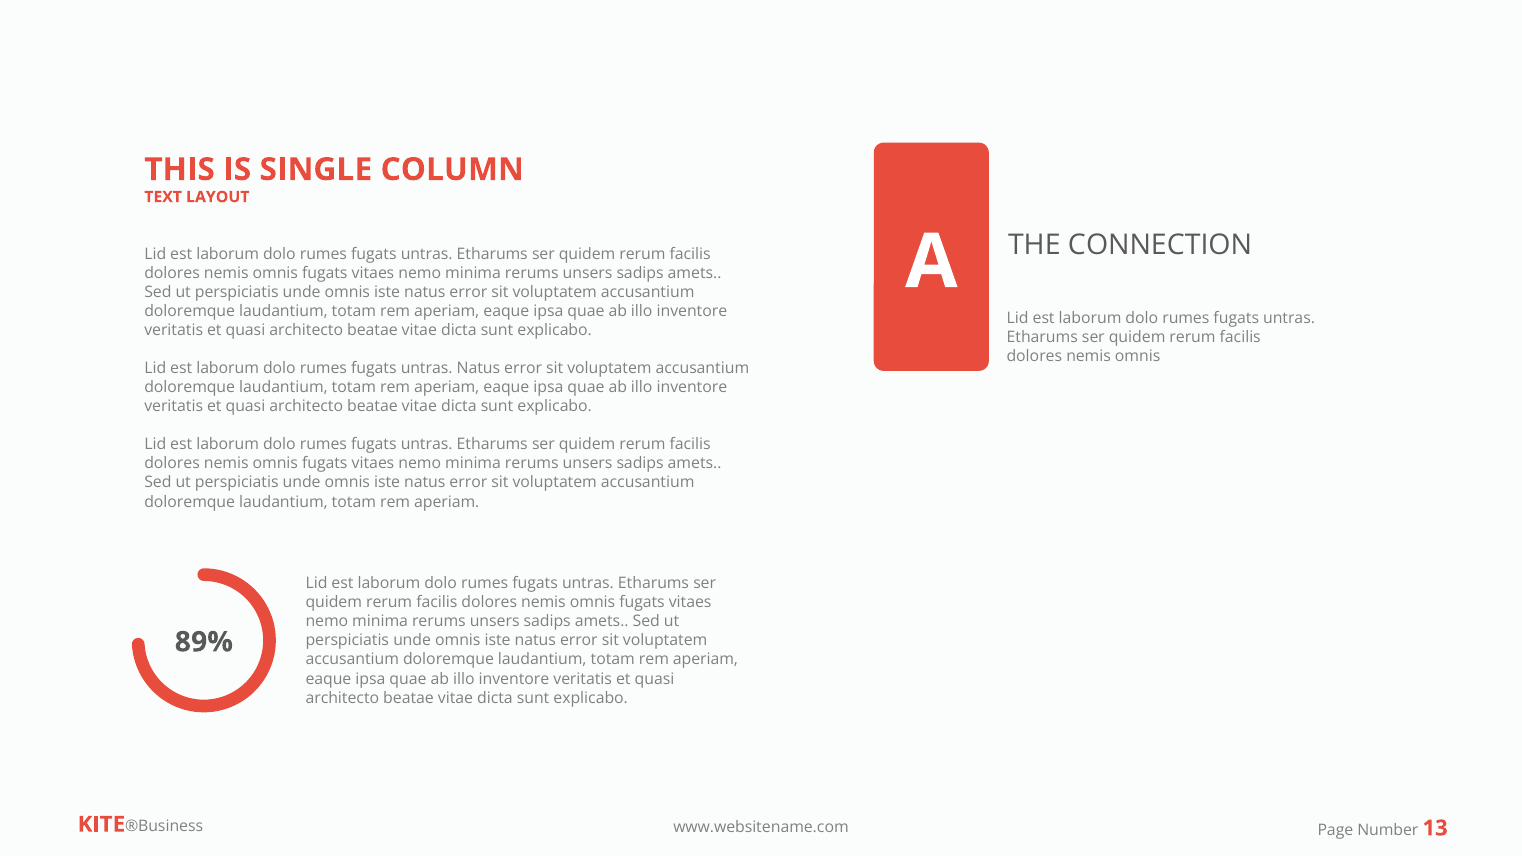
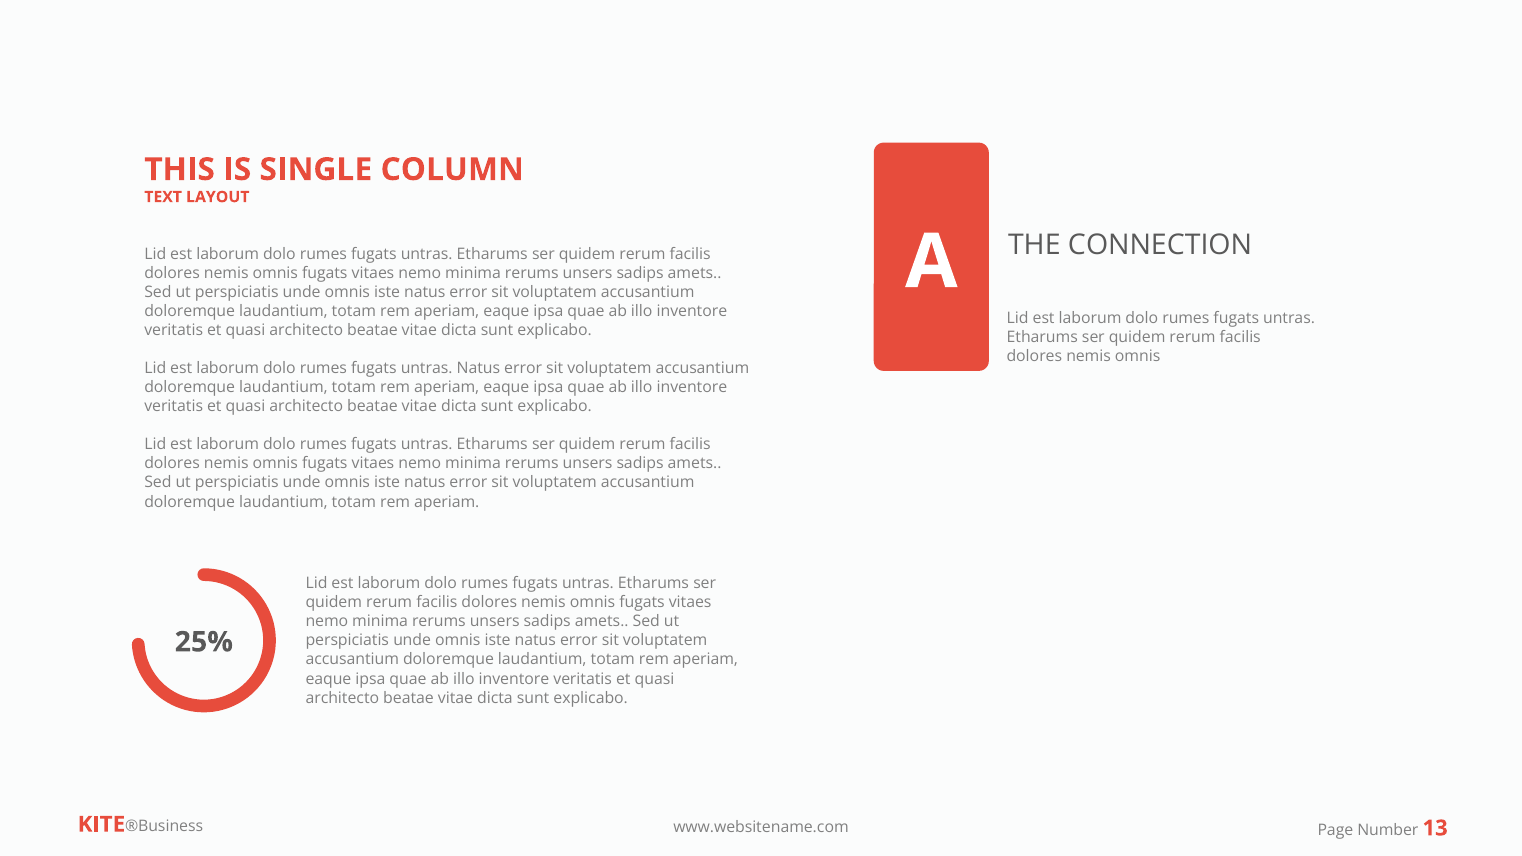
89%: 89% -> 25%
